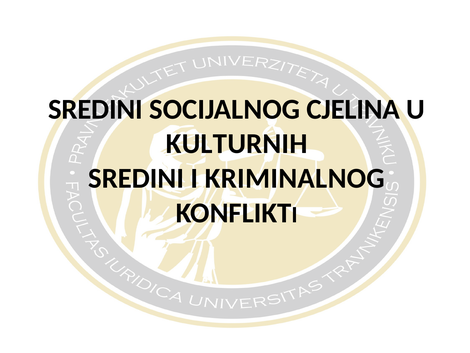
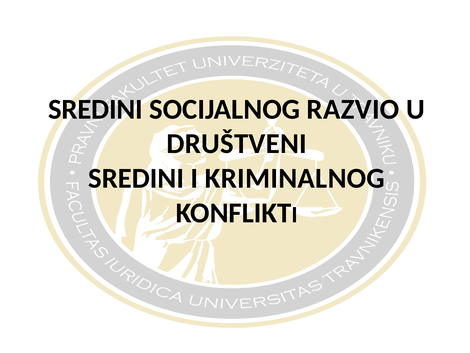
CJELINA: CJELINA -> RAZVIO
KULTURNIH: KULTURNIH -> DRUŠTVENI
